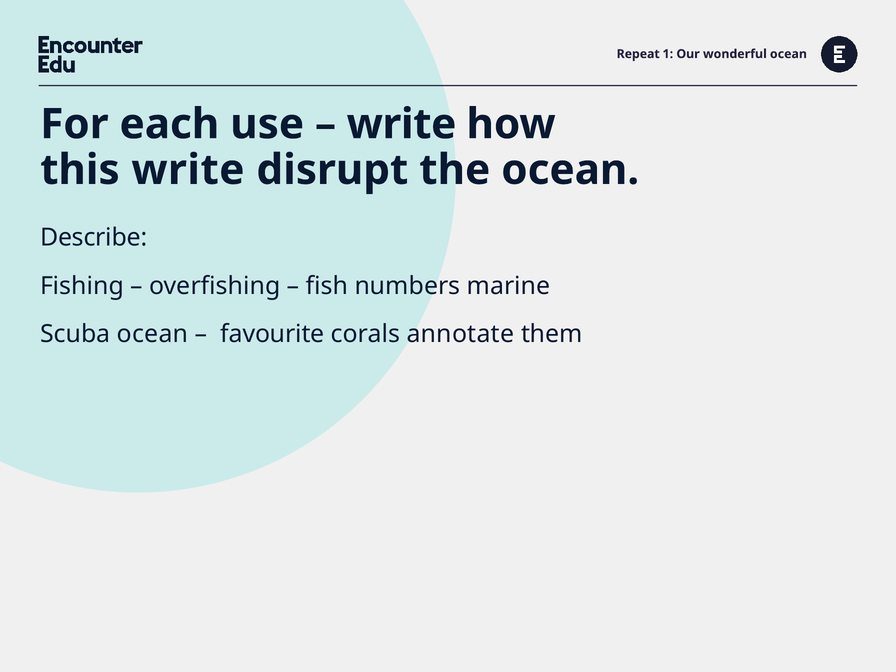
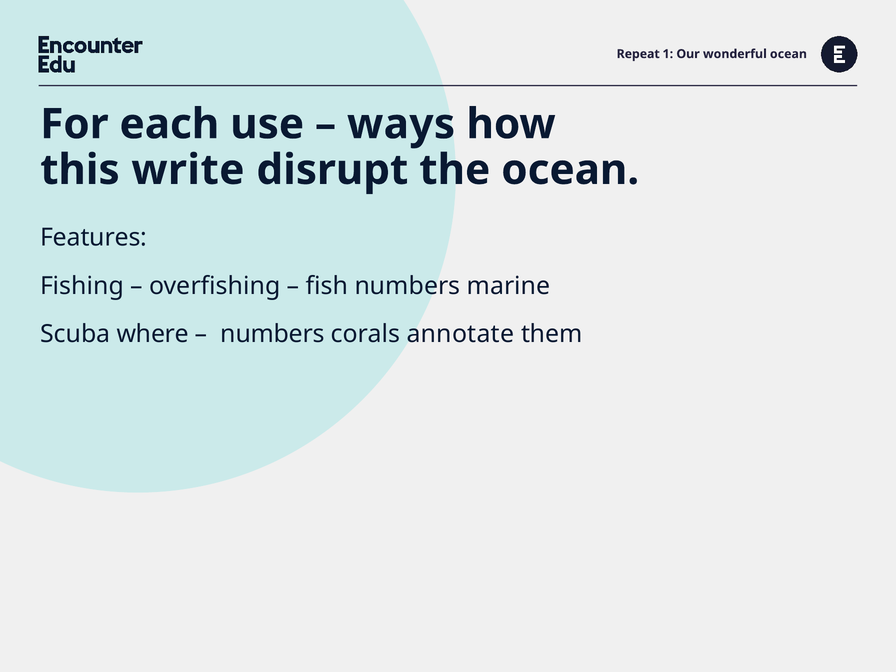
write at (402, 124): write -> ways
Describe: Describe -> Features
Scuba ocean: ocean -> where
favourite at (272, 334): favourite -> numbers
